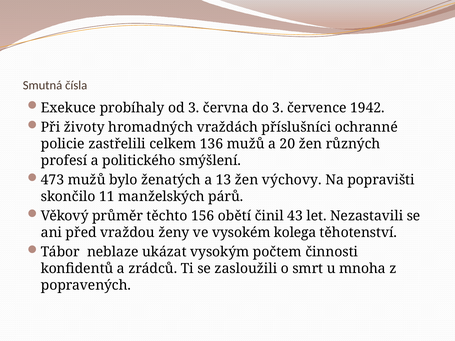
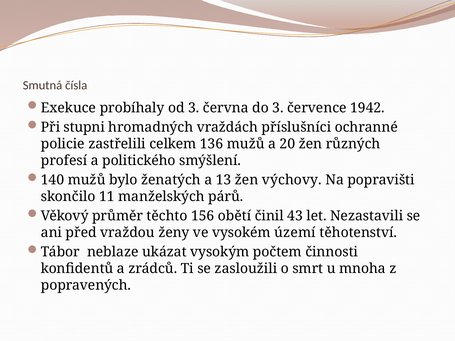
životy: životy -> stupni
473: 473 -> 140
kolega: kolega -> území
